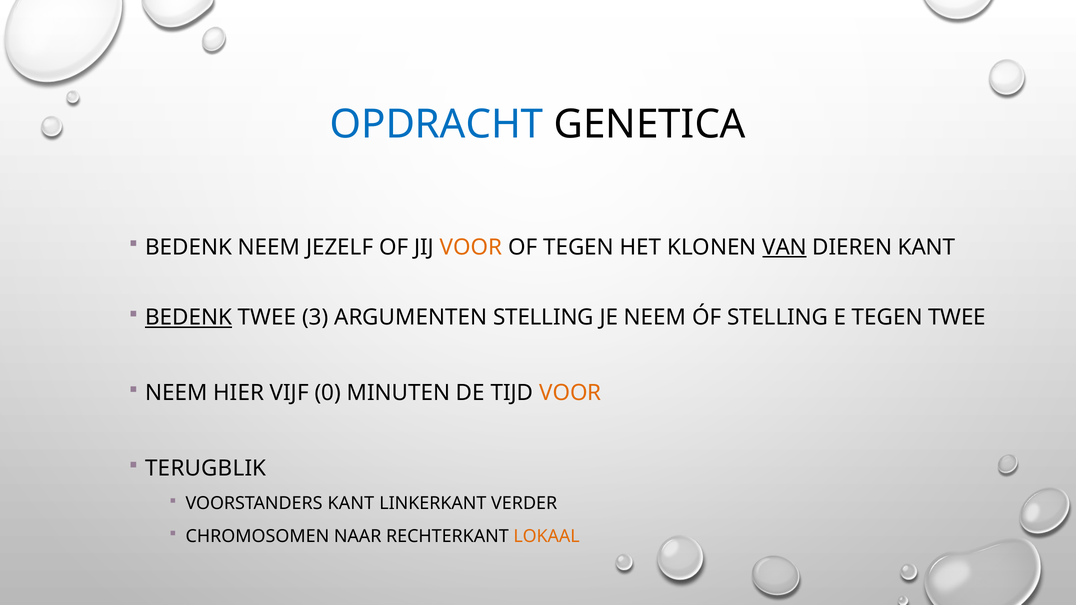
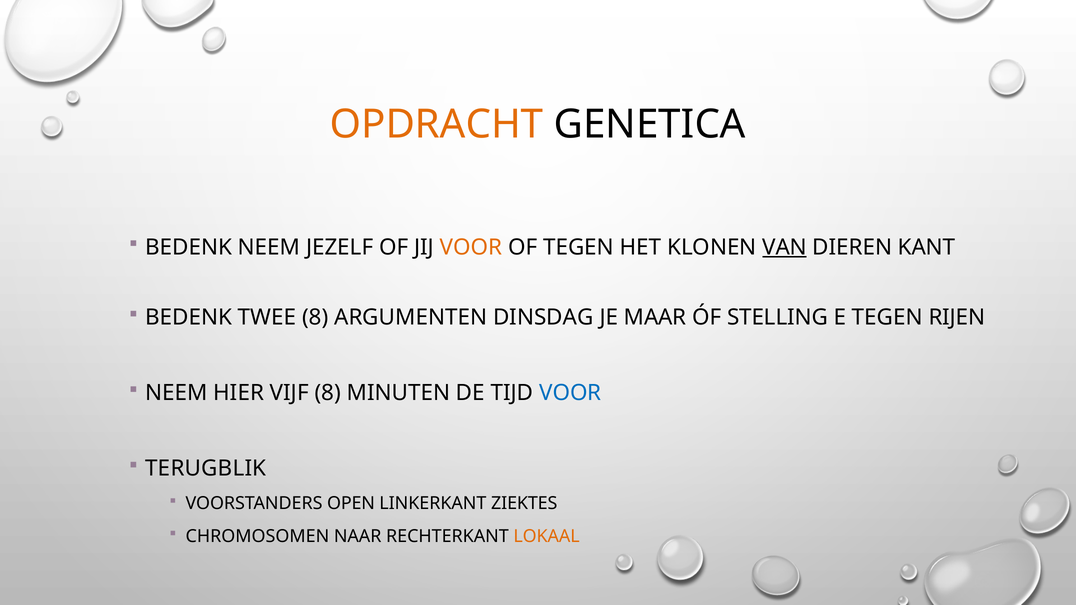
OPDRACHT colour: blue -> orange
BEDENK at (189, 318) underline: present -> none
TWEE 3: 3 -> 8
ARGUMENTEN STELLING: STELLING -> DINSDAG
JE NEEM: NEEM -> MAAR
TEGEN TWEE: TWEE -> RIJEN
VIJF 0: 0 -> 8
VOOR at (570, 393) colour: orange -> blue
VOORSTANDERS KANT: KANT -> OPEN
VERDER: VERDER -> ZIEKTES
